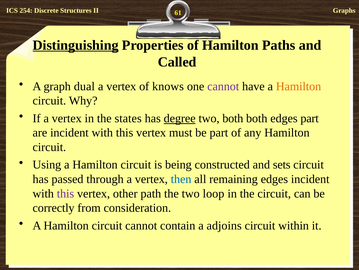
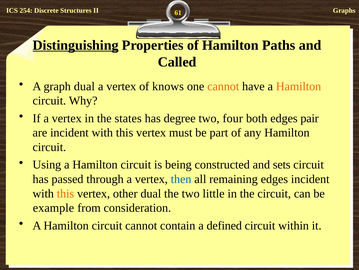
cannot at (223, 86) colour: purple -> orange
degree underline: present -> none
two both: both -> four
edges part: part -> pair
this at (65, 193) colour: purple -> orange
other path: path -> dual
loop: loop -> little
correctly: correctly -> example
adjoins: adjoins -> defined
